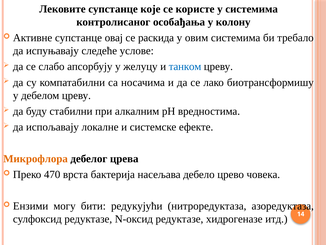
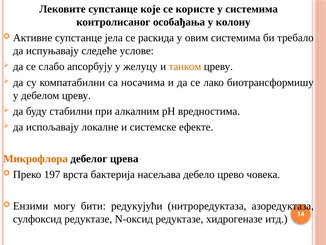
овај: овај -> јела
танком colour: blue -> orange
470: 470 -> 197
